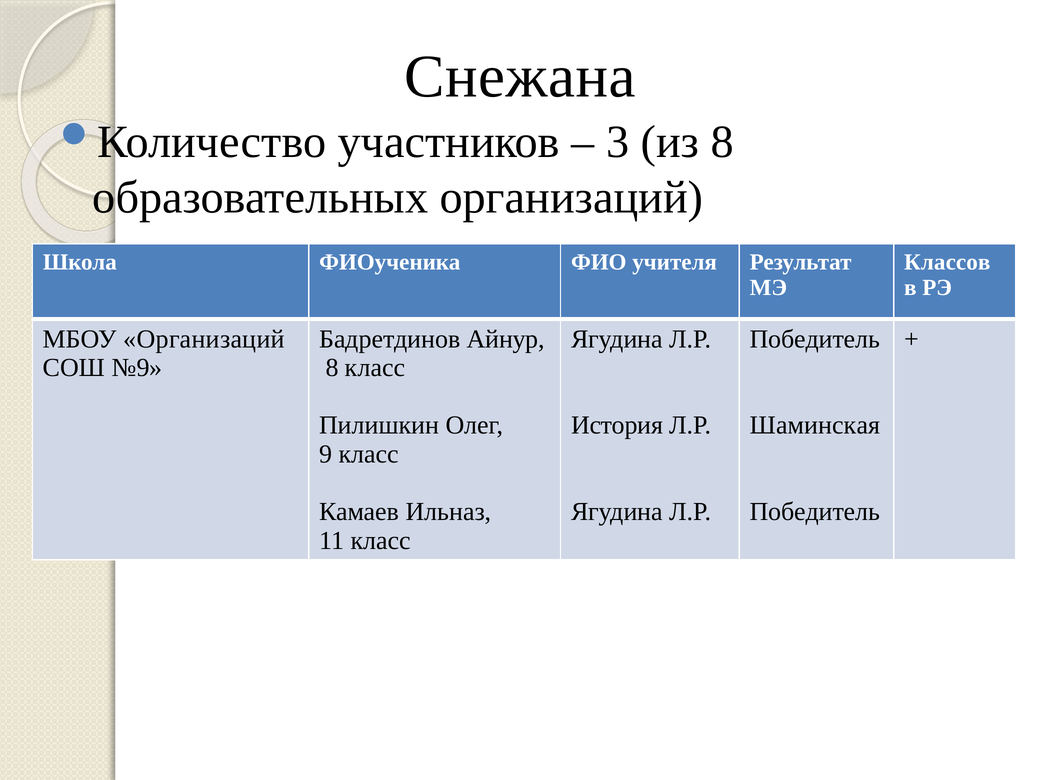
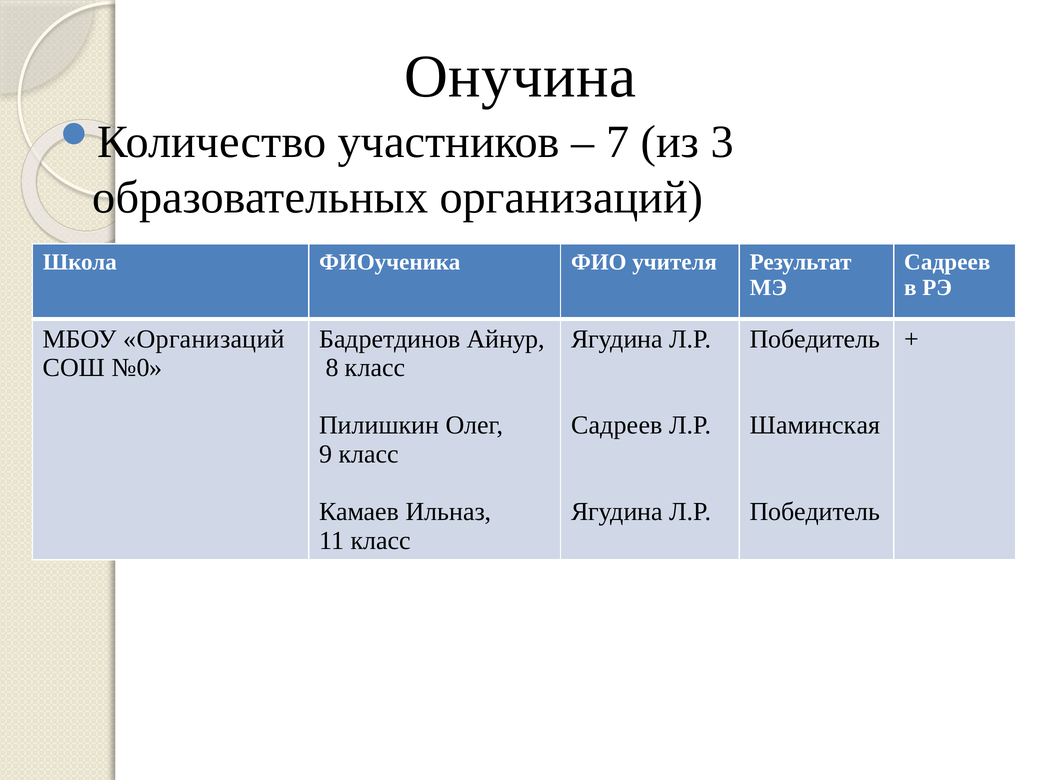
Снежана: Снежана -> Онучина
3: 3 -> 7
из 8: 8 -> 3
Классов at (947, 262): Классов -> Садреев
№9: №9 -> №0
История at (617, 425): История -> Садреев
